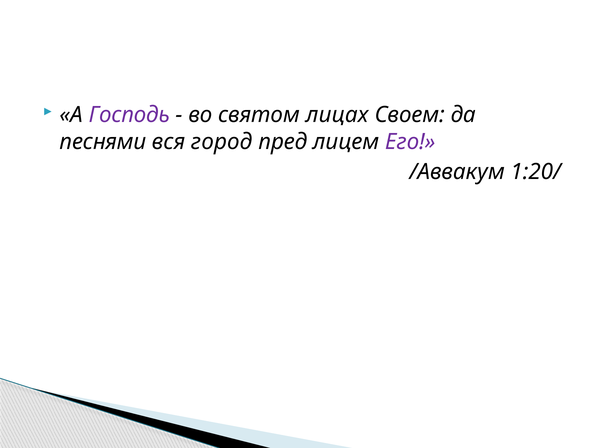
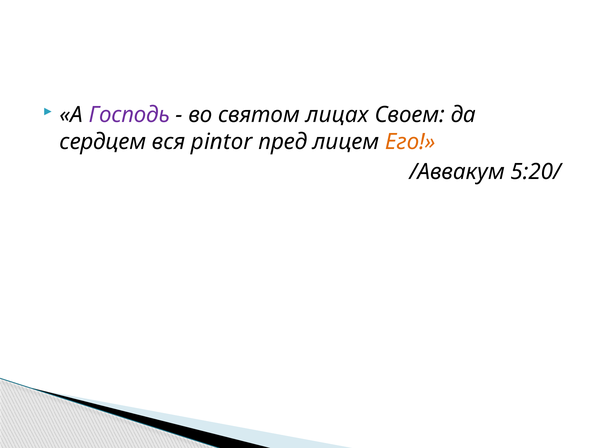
песнями: песнями -> сердцем
город: город -> pintor
Его colour: purple -> orange
1:20/: 1:20/ -> 5:20/
